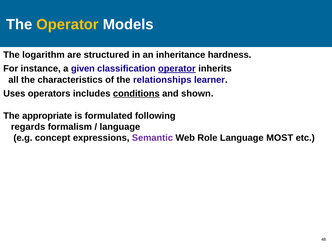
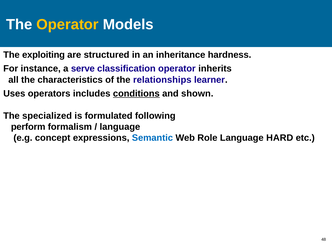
logarithm: logarithm -> exploiting
given: given -> serve
operator at (177, 69) underline: present -> none
appropriate: appropriate -> specialized
regards: regards -> perform
Semantic colour: purple -> blue
MOST: MOST -> HARD
